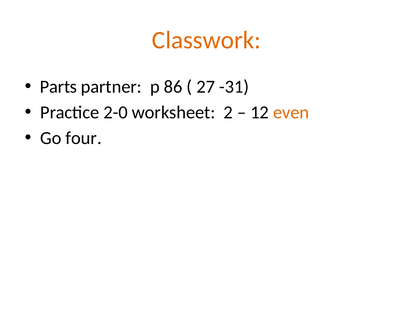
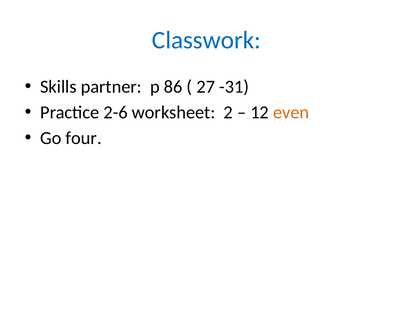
Classwork colour: orange -> blue
Parts: Parts -> Skills
2-0: 2-0 -> 2-6
